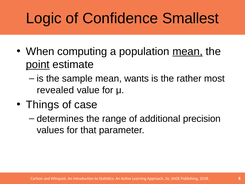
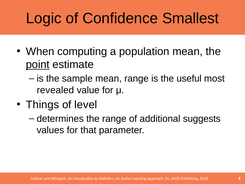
mean at (188, 51) underline: present -> none
mean wants: wants -> range
rather: rather -> useful
case: case -> level
precision: precision -> suggests
